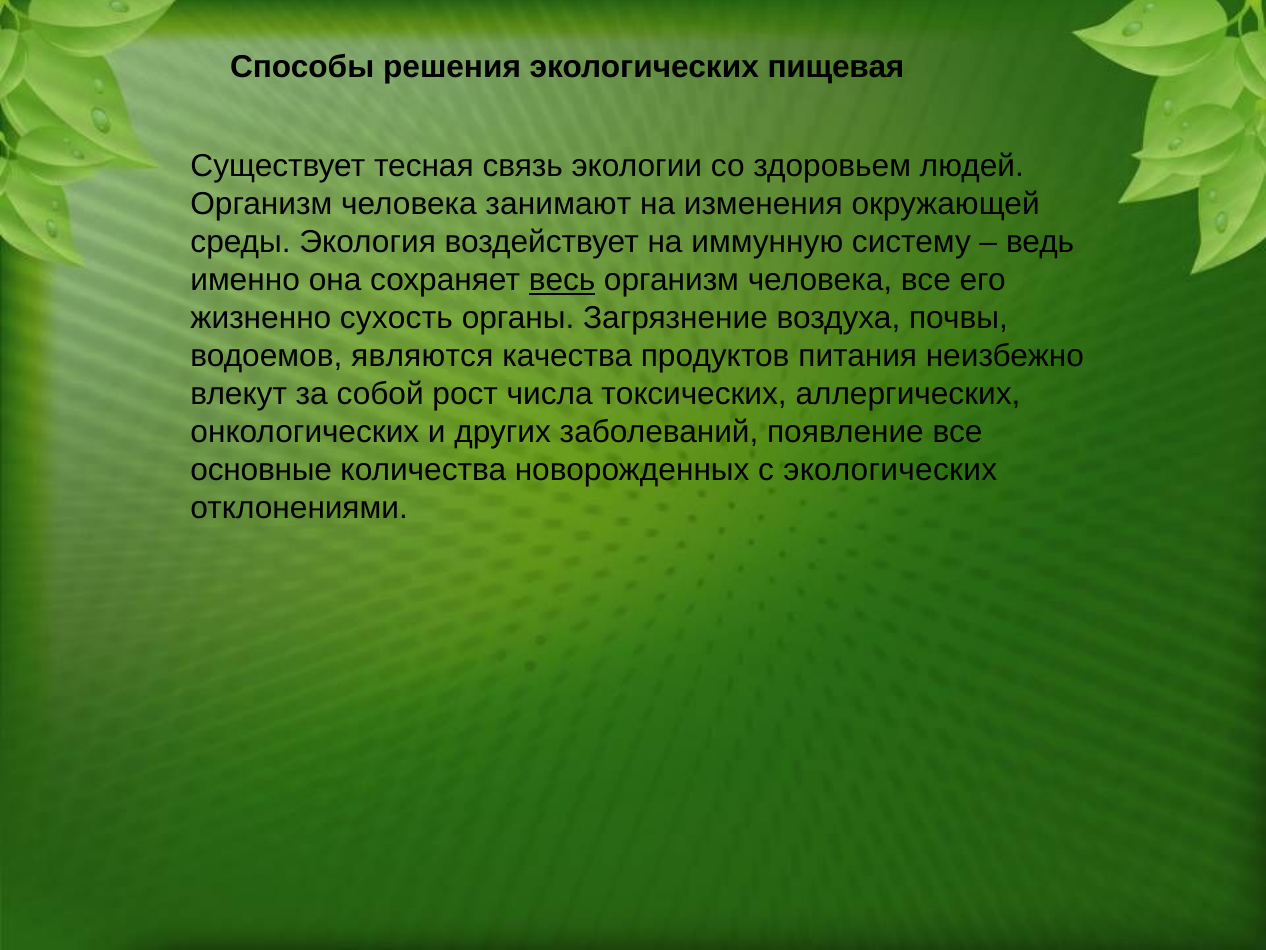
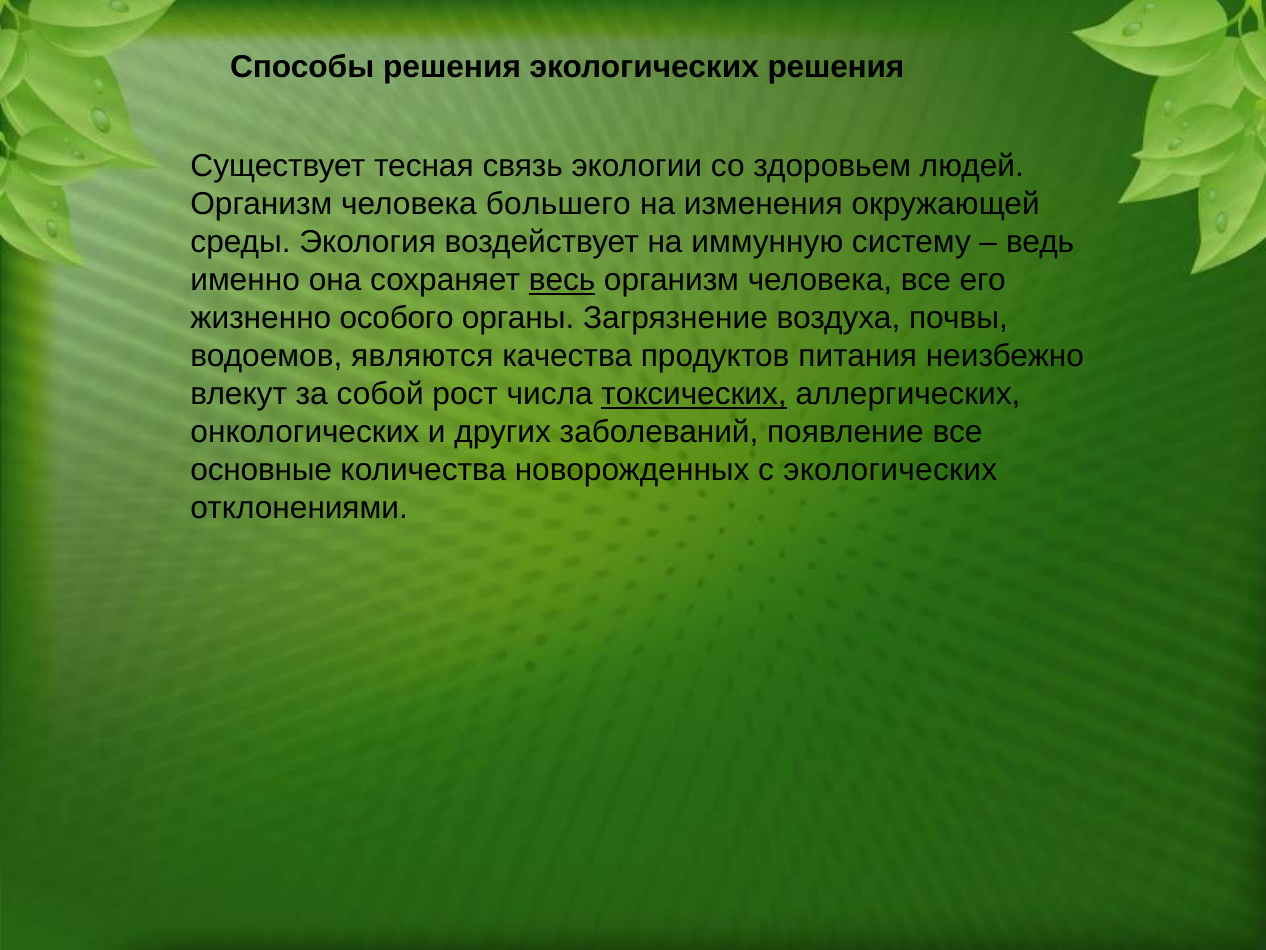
экологических пищевая: пищевая -> решения
занимают: занимают -> большего
сухость: сухость -> особого
токсических underline: none -> present
